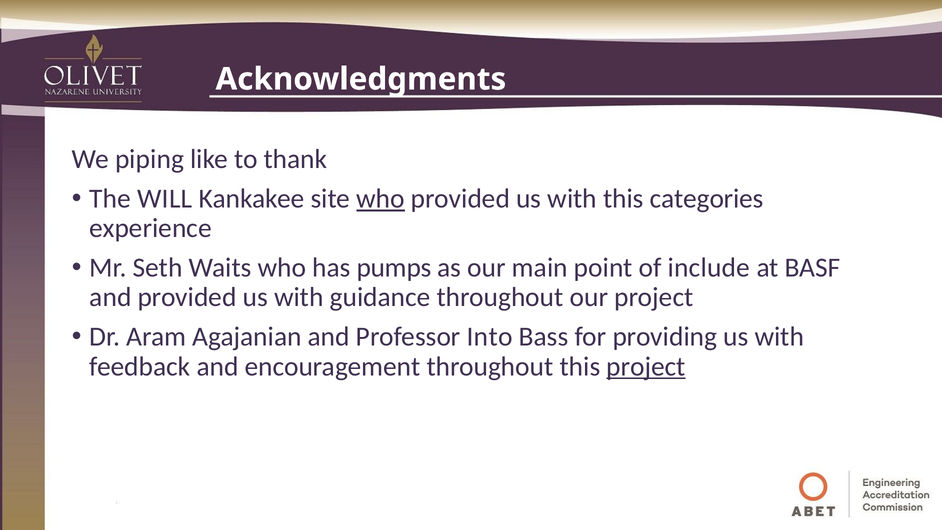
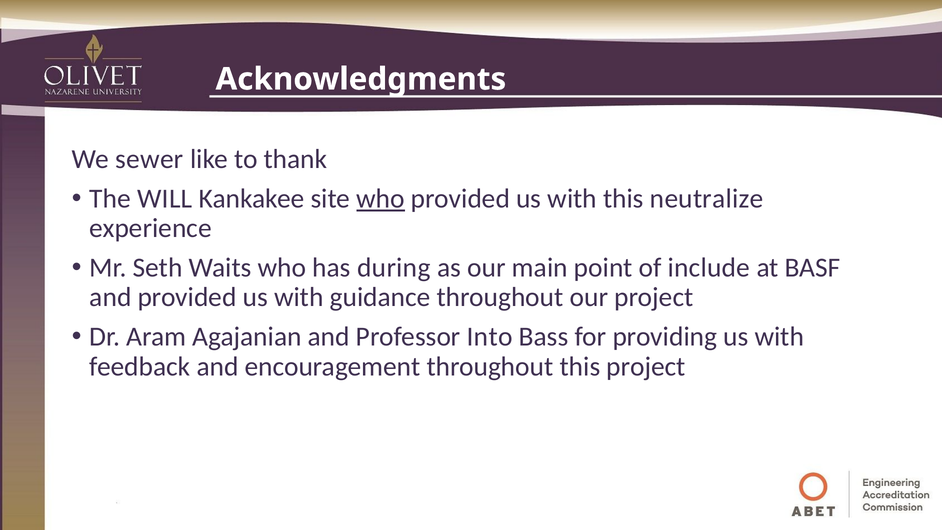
piping: piping -> sewer
categories: categories -> neutralize
pumps: pumps -> during
project at (646, 366) underline: present -> none
